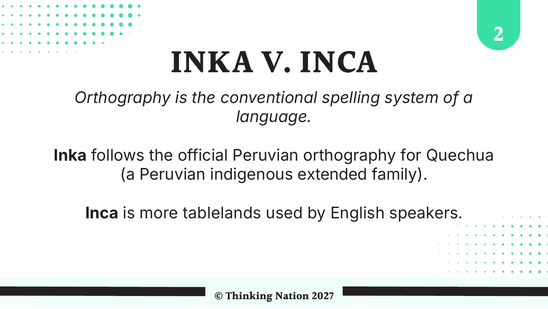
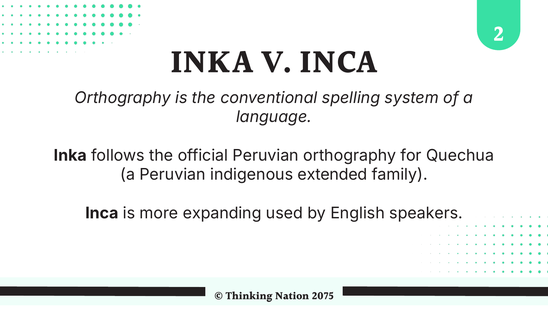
tablelands: tablelands -> expanding
2027: 2027 -> 2075
